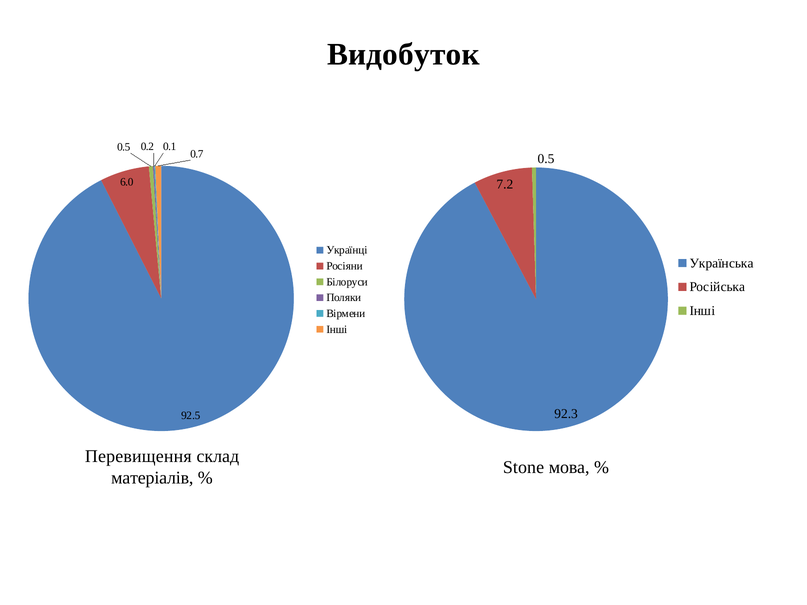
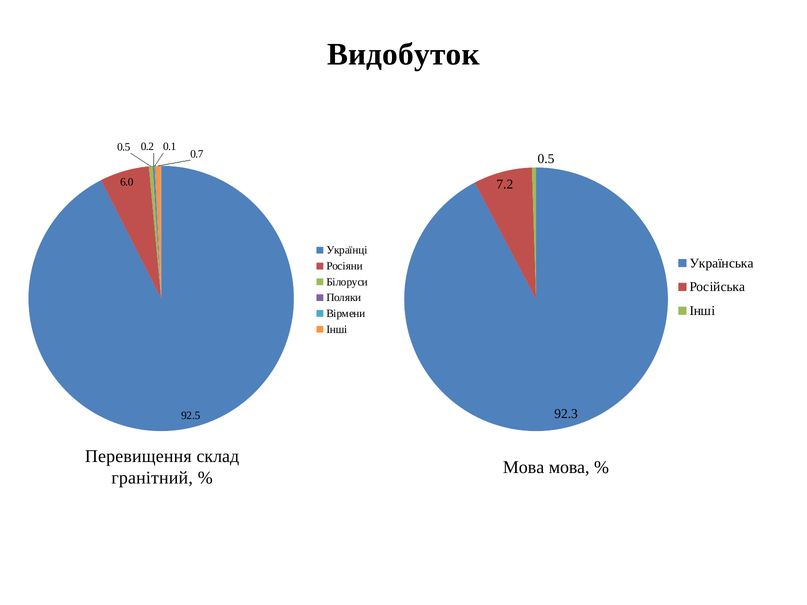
Stone at (523, 467): Stone -> Мова
матеріалів: матеріалів -> гранітний
